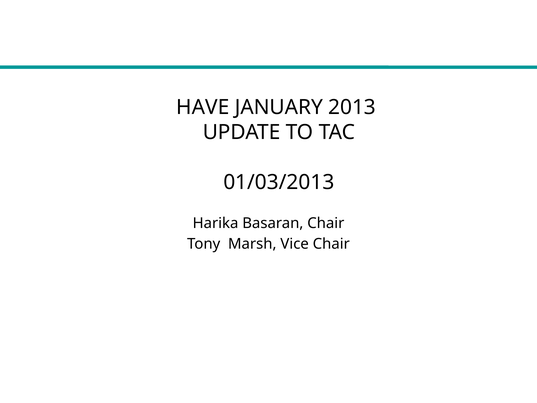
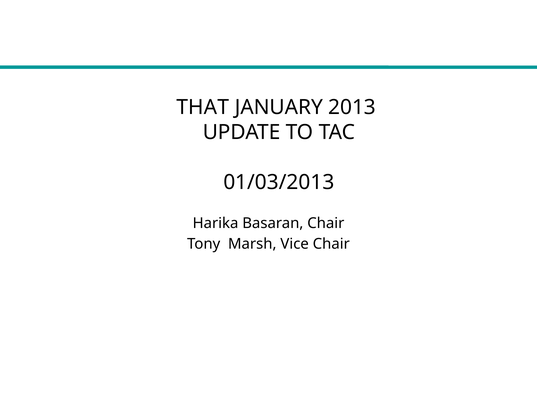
HAVE: HAVE -> THAT
